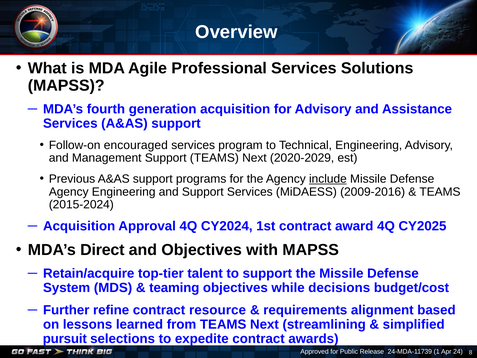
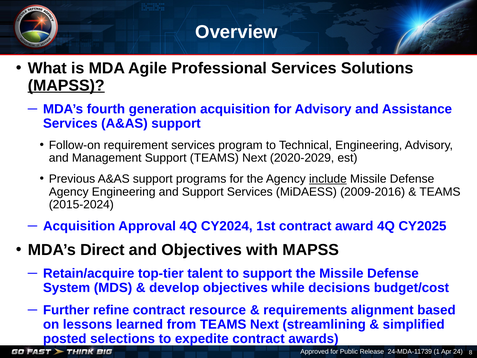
MAPSS at (66, 85) underline: none -> present
encouraged: encouraged -> requirement
teaming: teaming -> develop
pursuit: pursuit -> posted
